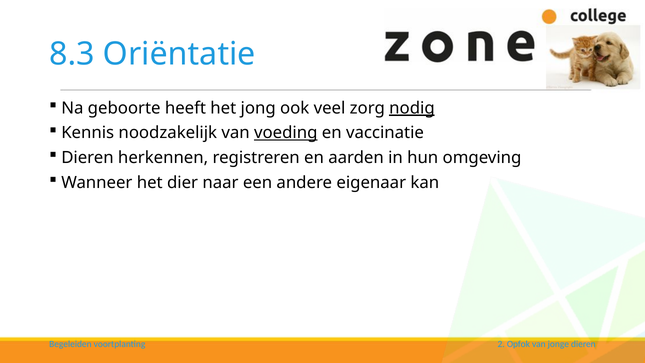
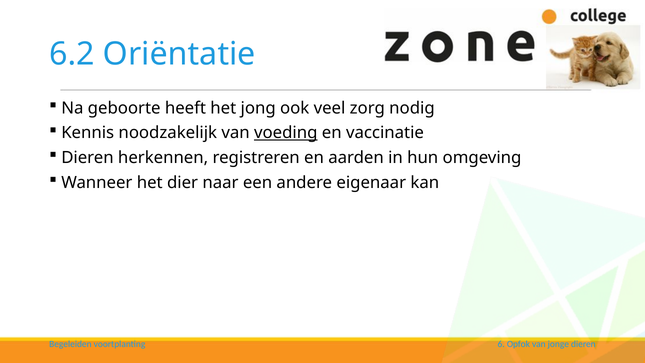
8.3: 8.3 -> 6.2
nodig underline: present -> none
2: 2 -> 6
